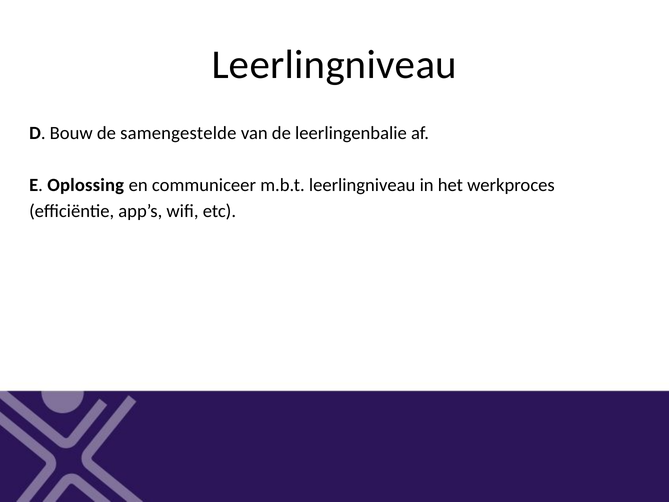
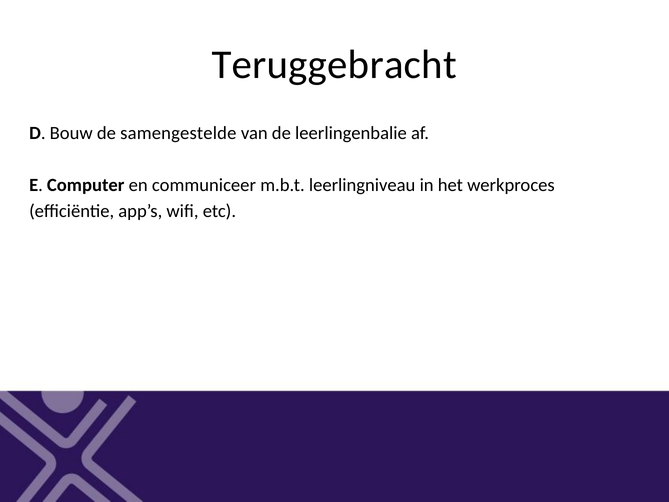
Leerlingniveau at (334, 65): Leerlingniveau -> Teruggebracht
Oplossing: Oplossing -> Computer
